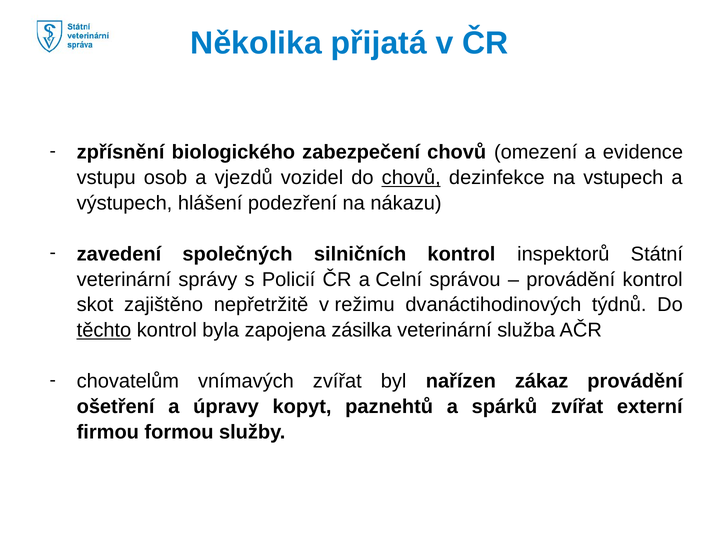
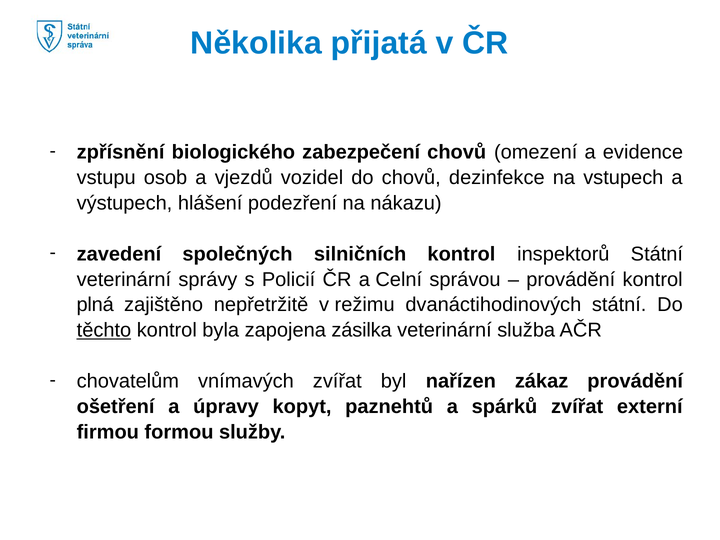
chovů at (411, 178) underline: present -> none
skot: skot -> plná
dvanáctihodinových týdnů: týdnů -> státní
